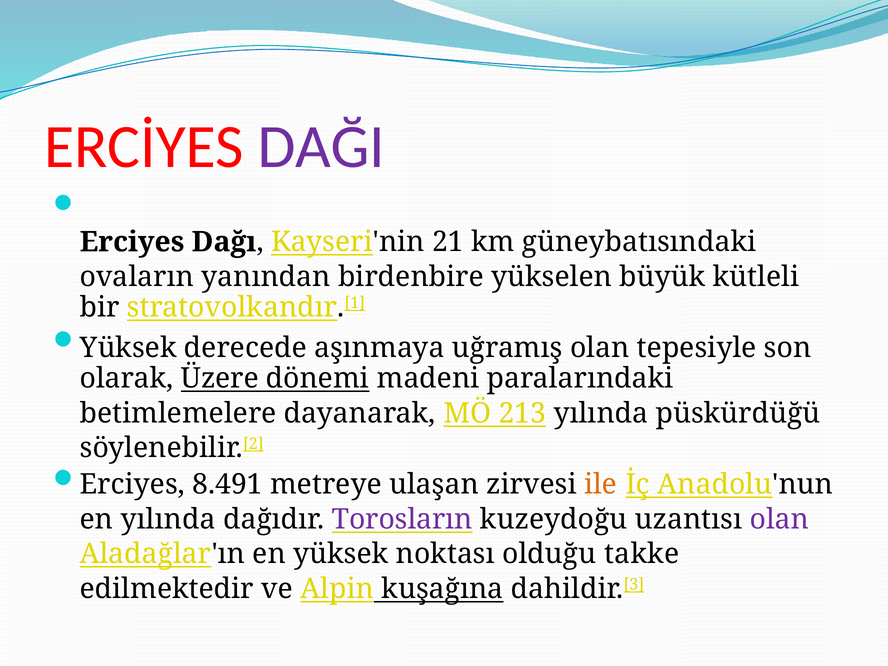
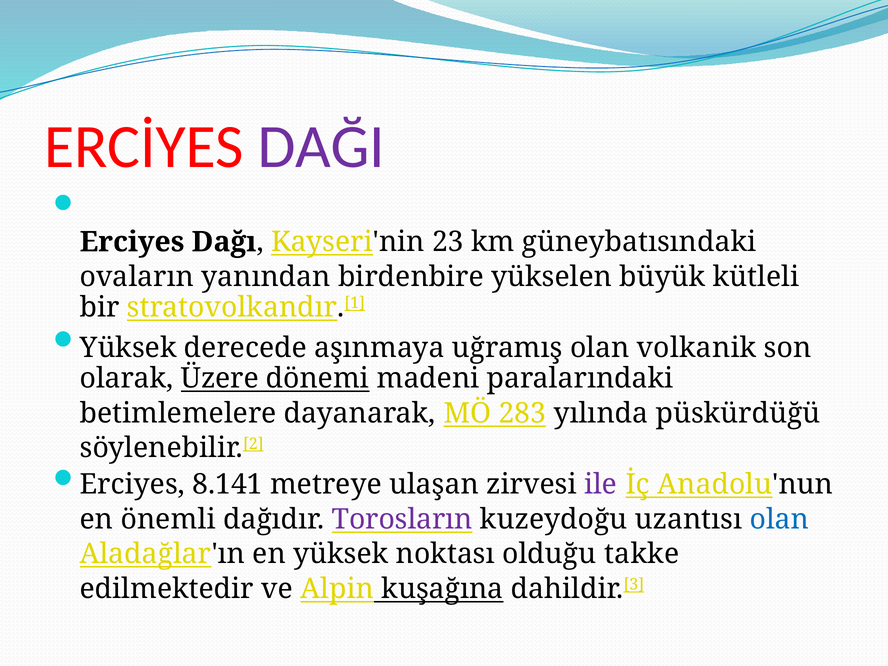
21: 21 -> 23
tepesiyle: tepesiyle -> volkanik
213: 213 -> 283
8.491: 8.491 -> 8.141
ile colour: orange -> purple
en yılında: yılında -> önemli
olan at (779, 519) colour: purple -> blue
